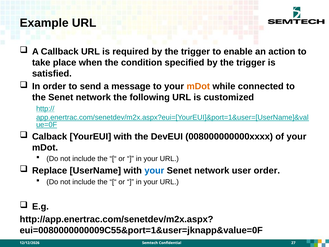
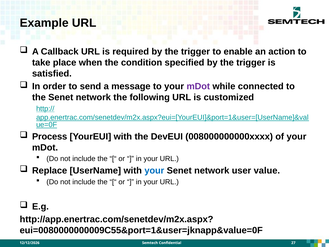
mDot at (198, 86) colour: orange -> purple
Calback: Calback -> Process
user order: order -> value
